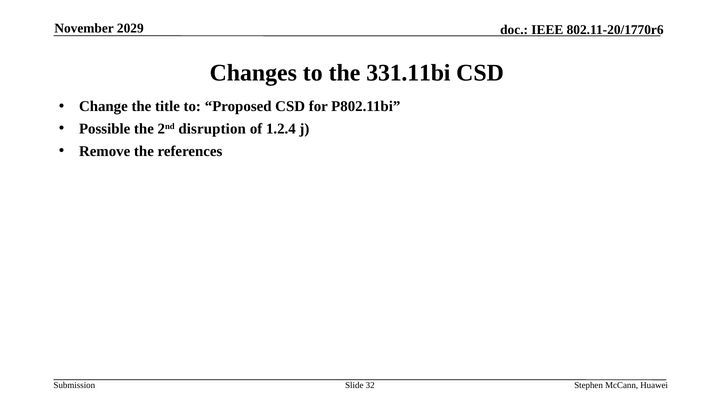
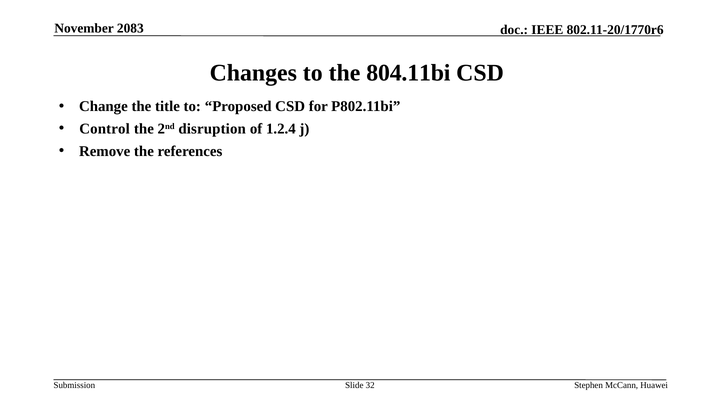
2029: 2029 -> 2083
331.11bi: 331.11bi -> 804.11bi
Possible: Possible -> Control
